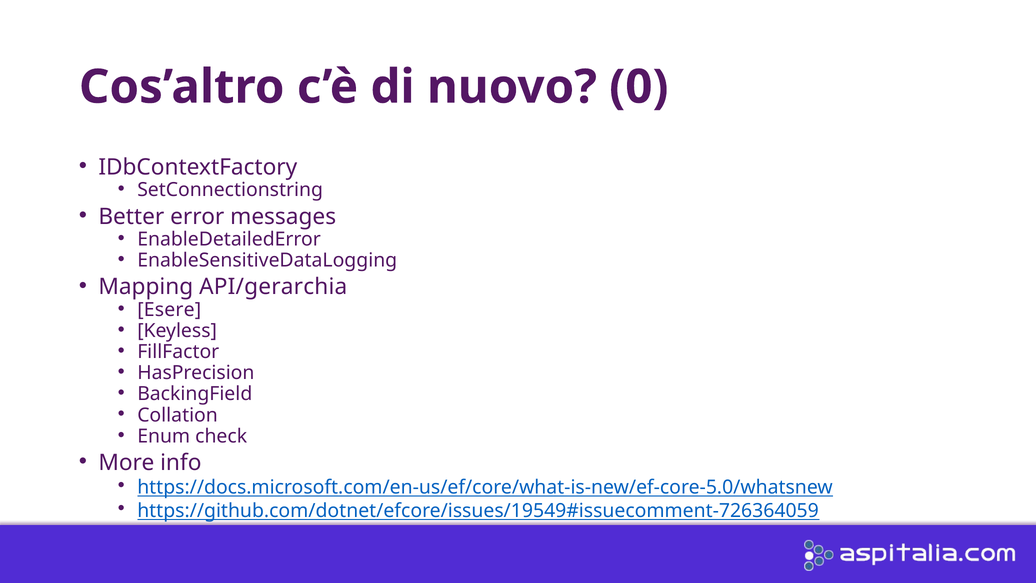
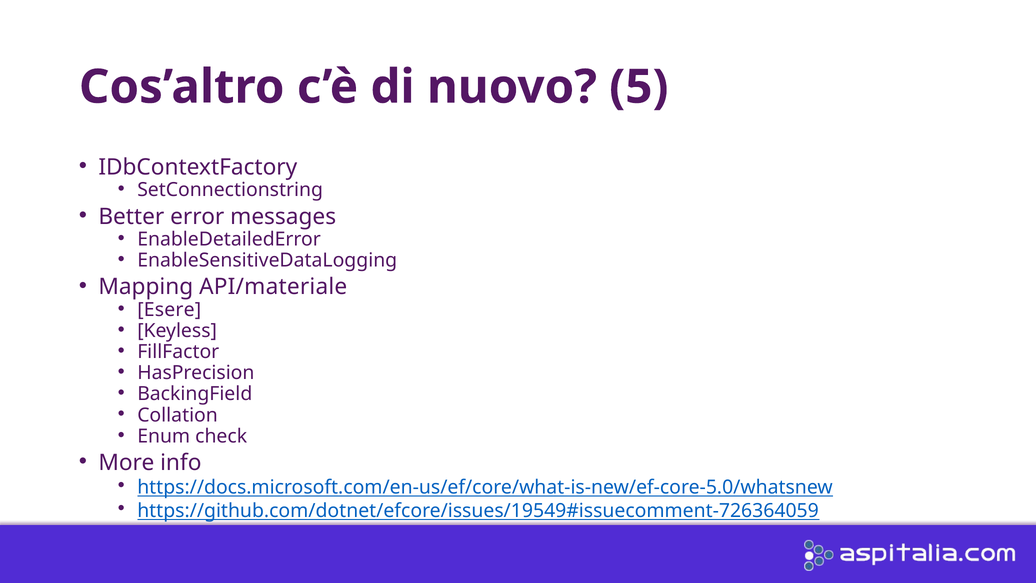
0: 0 -> 5
API/gerarchia: API/gerarchia -> API/materiale
